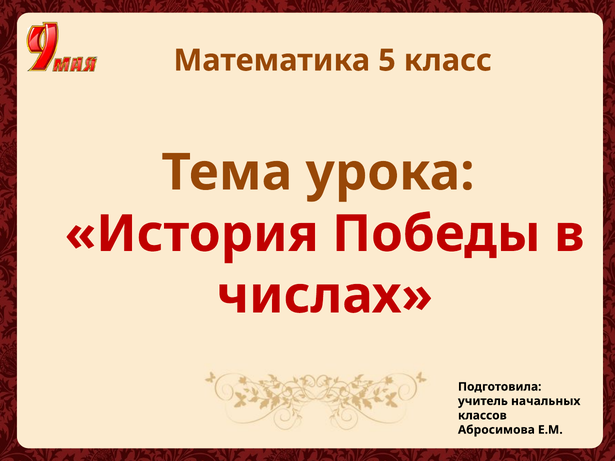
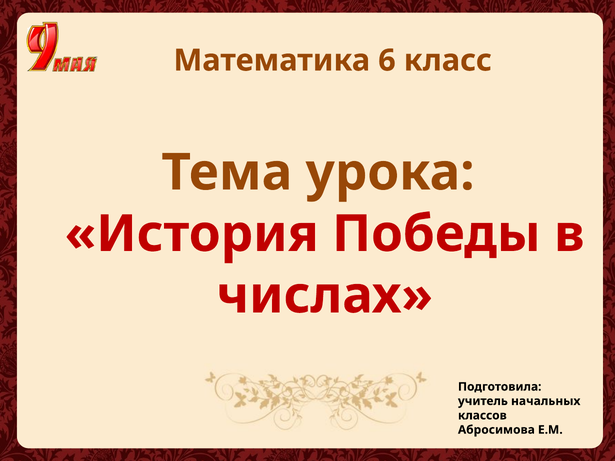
5: 5 -> 6
